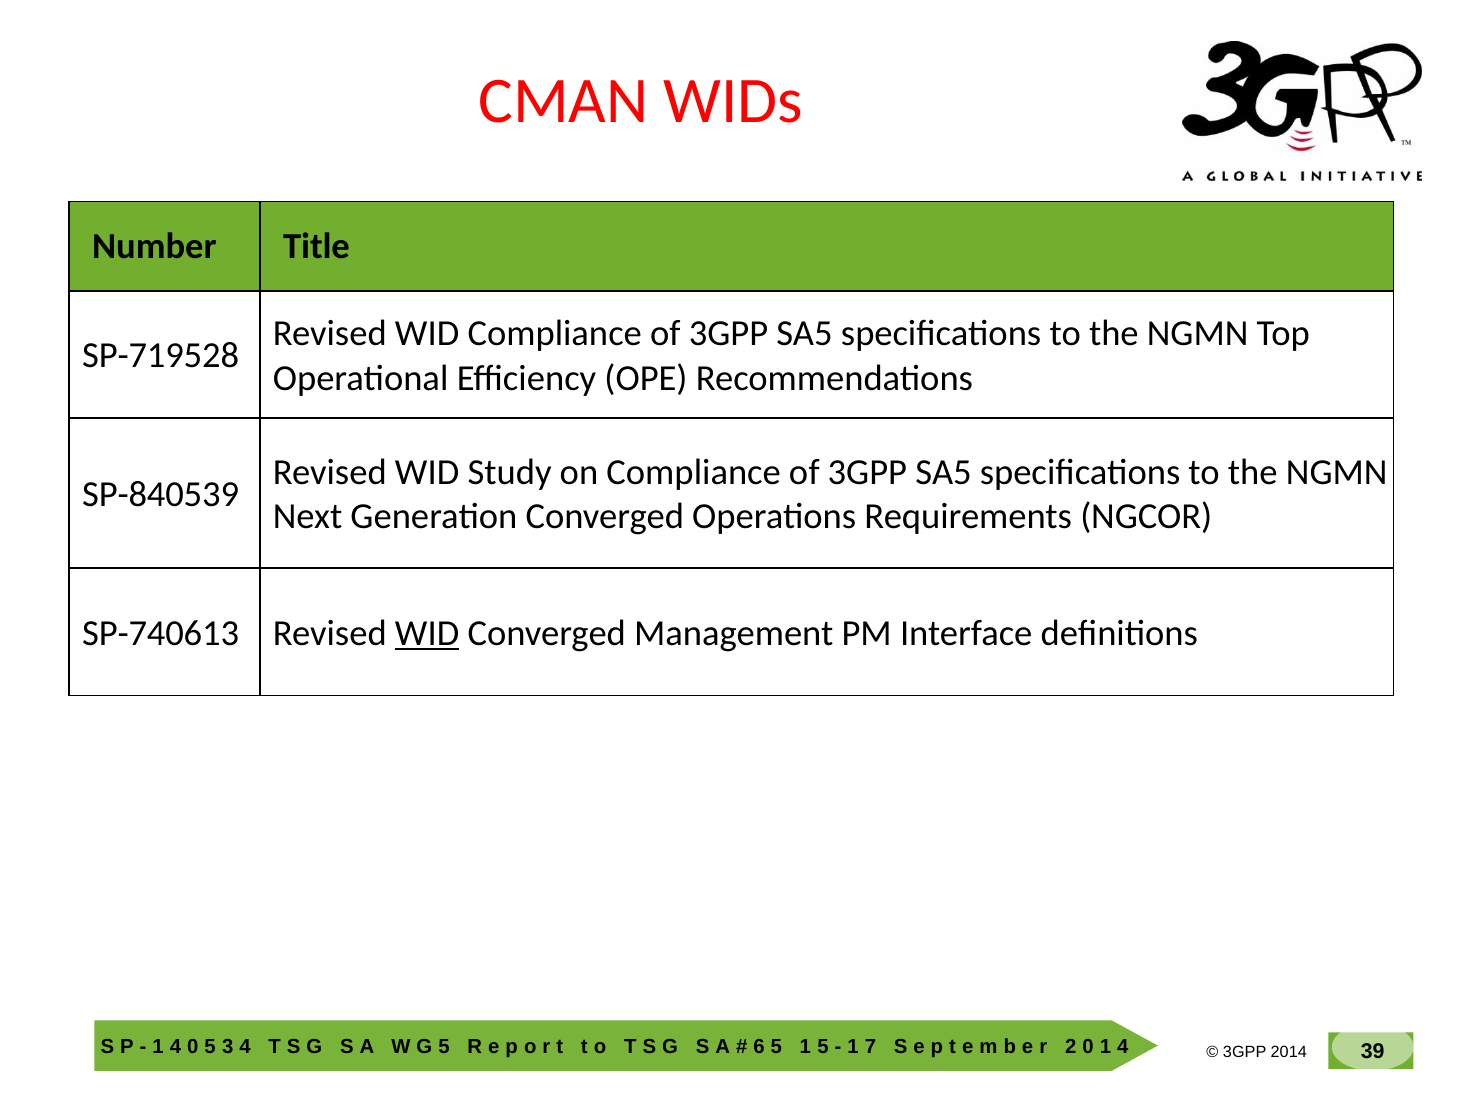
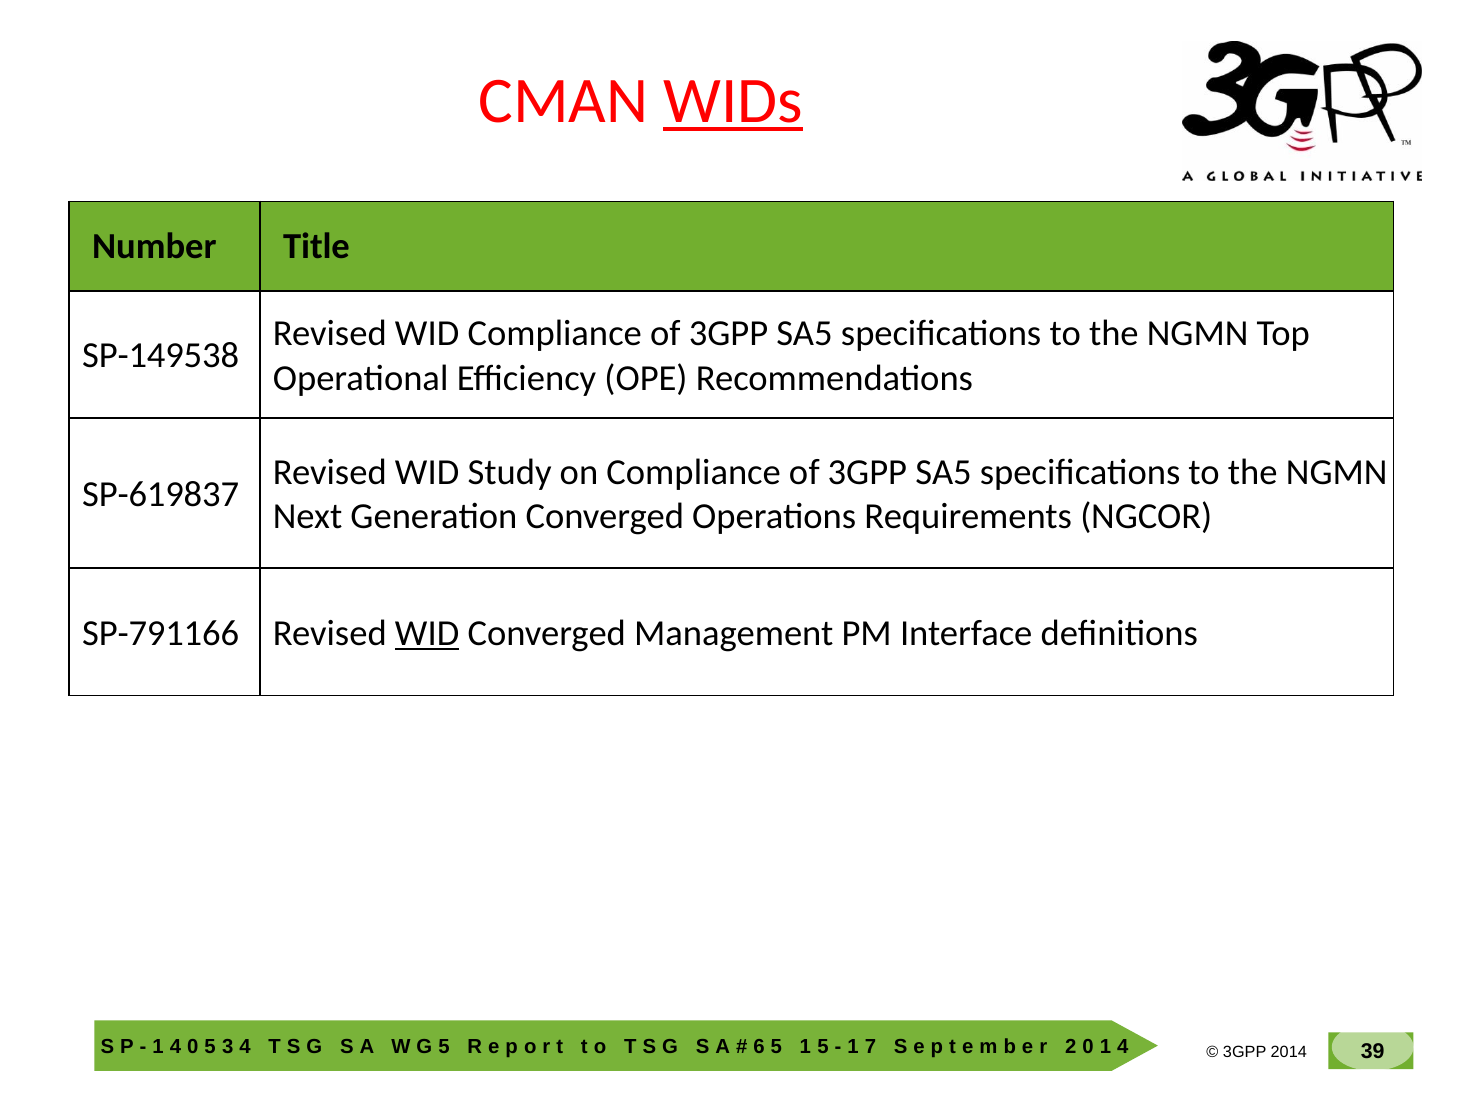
WIDs underline: none -> present
SP-719528: SP-719528 -> SP-149538
SP-840539: SP-840539 -> SP-619837
SP-740613: SP-740613 -> SP-791166
